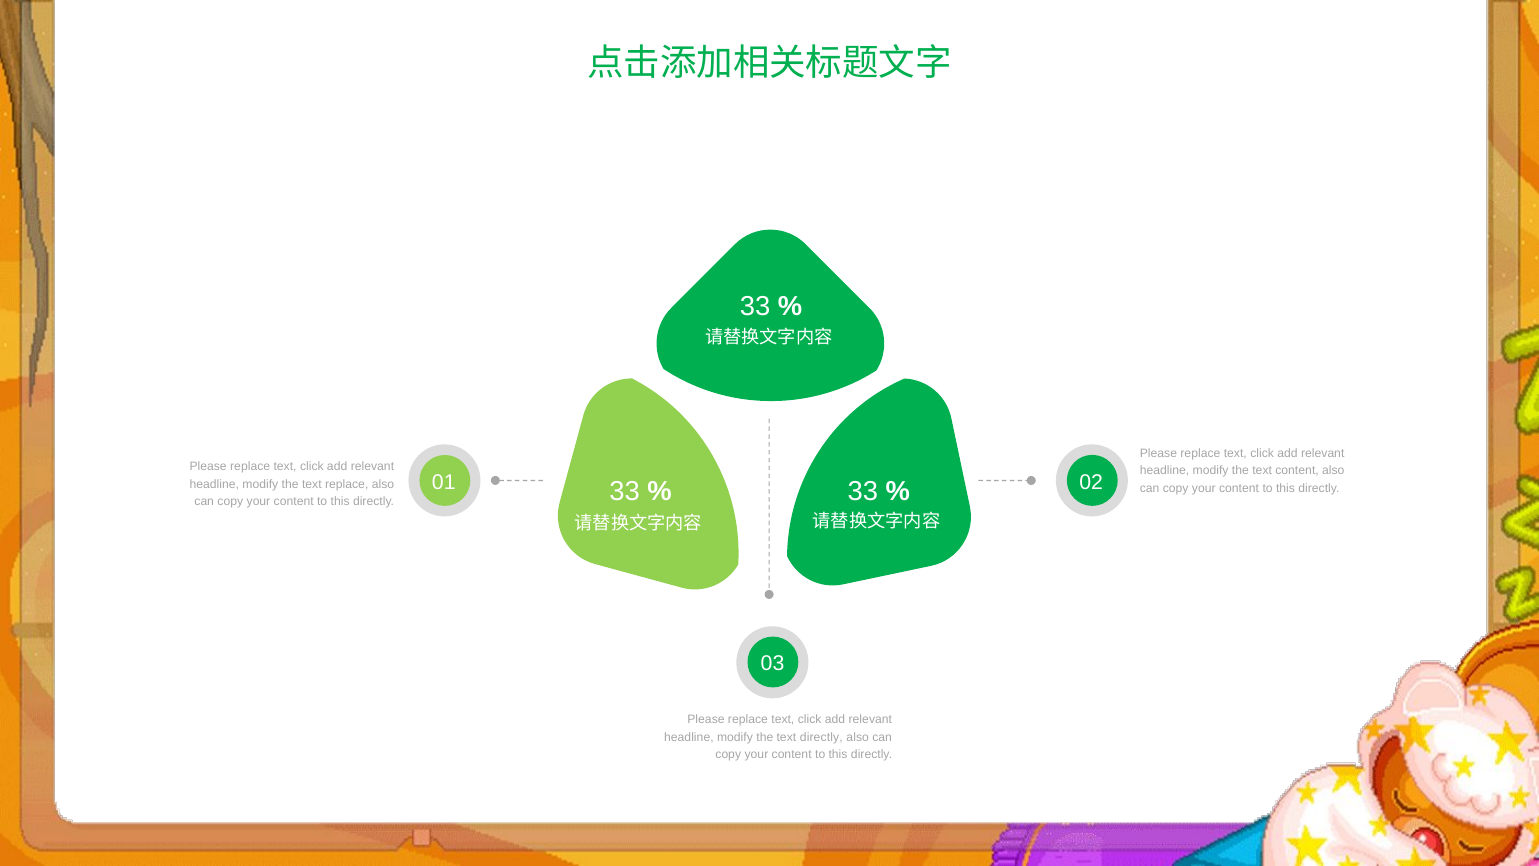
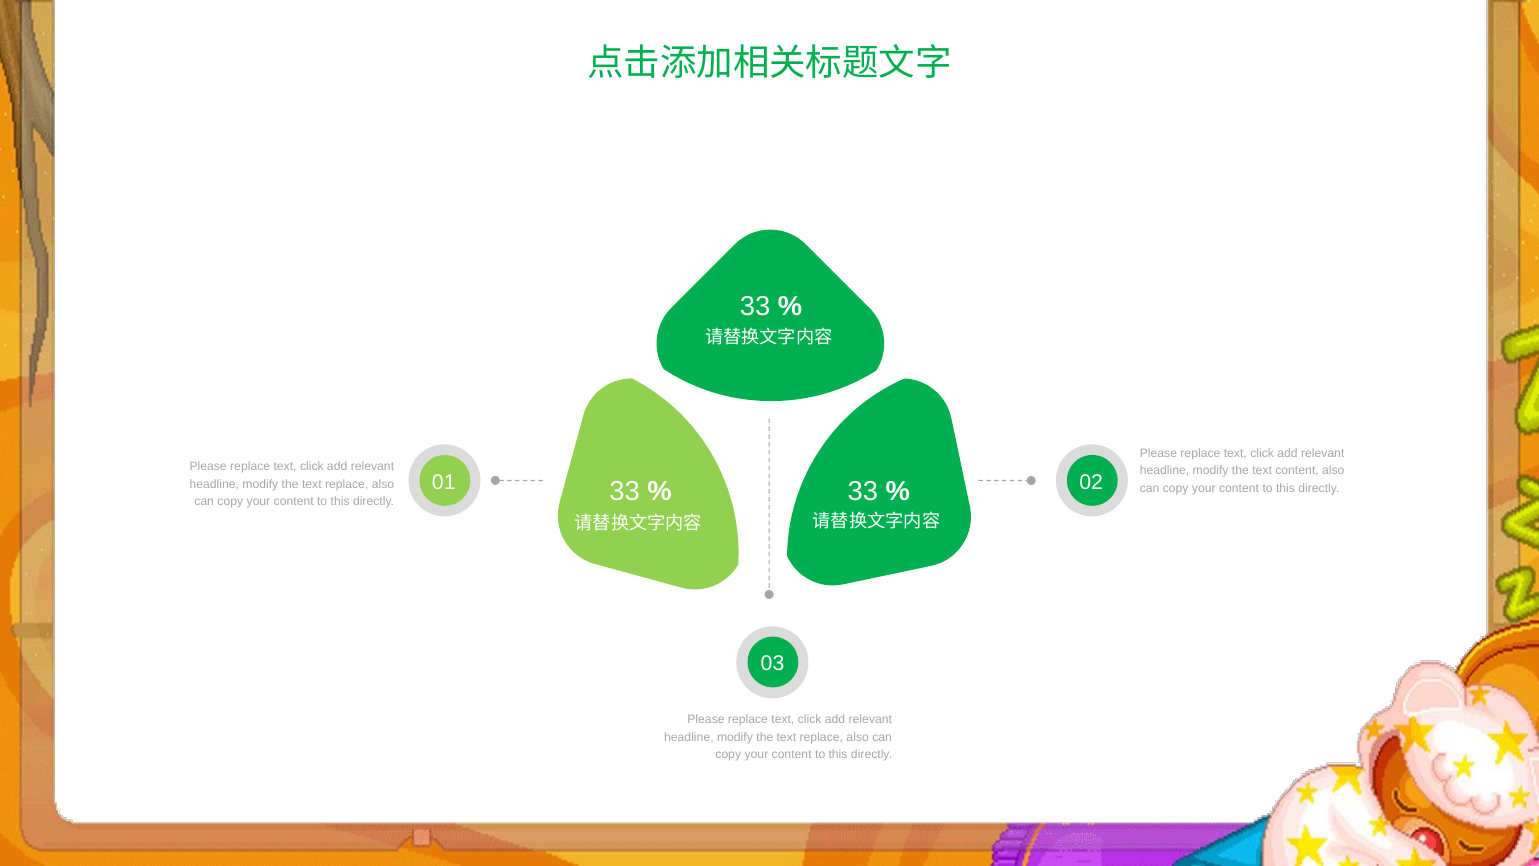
directly at (821, 737): directly -> replace
